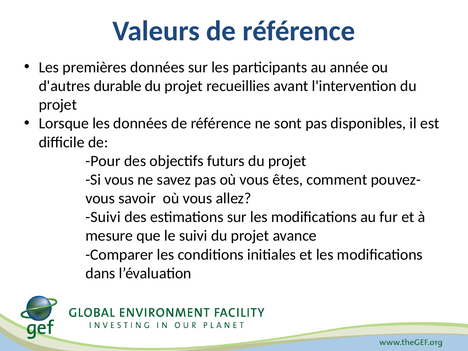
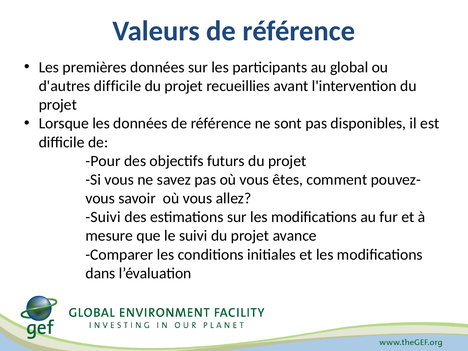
année: année -> global
d'autres durable: durable -> difficile
